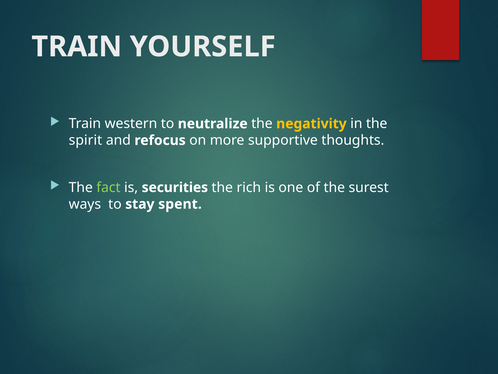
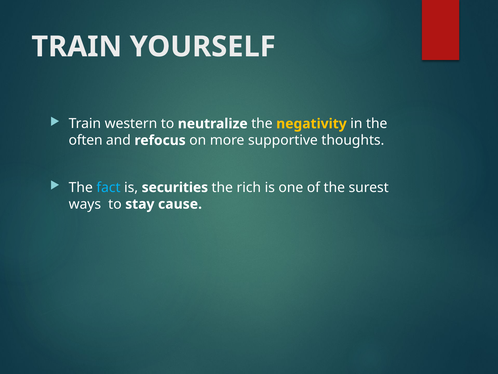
spirit: spirit -> often
fact colour: light green -> light blue
spent: spent -> cause
